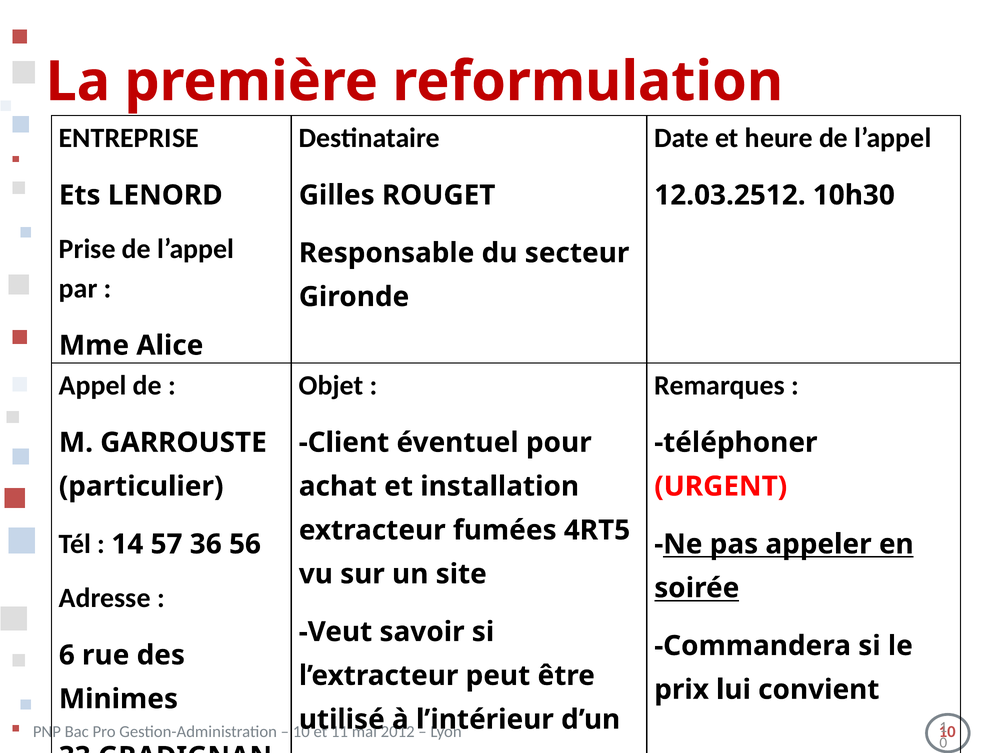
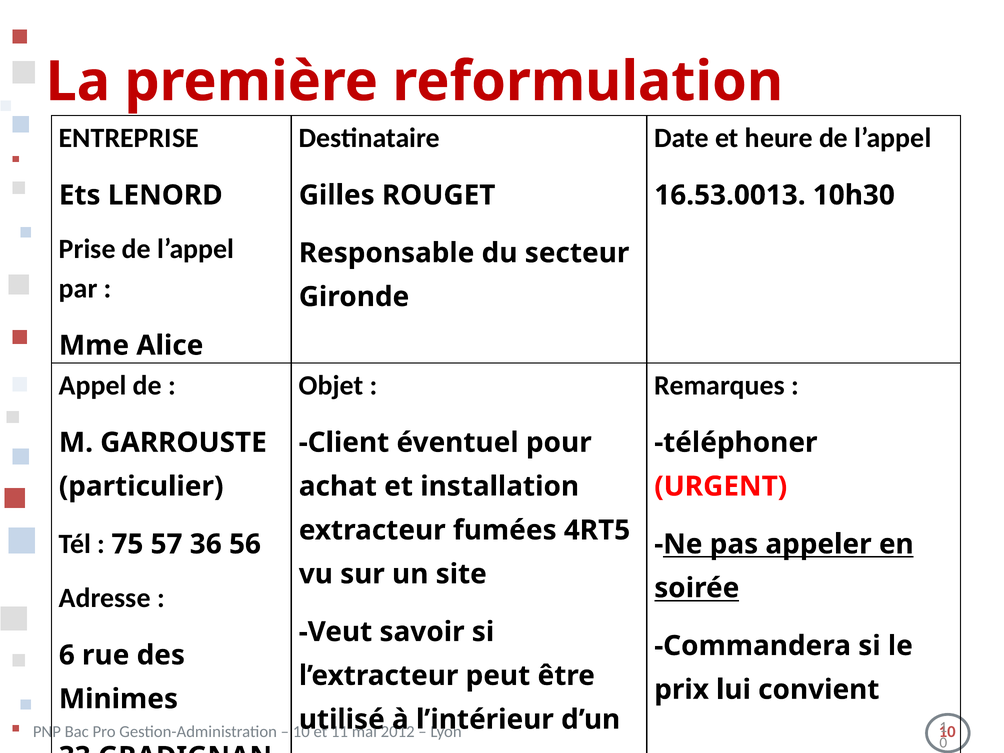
12.03.2512: 12.03.2512 -> 16.53.0013
14: 14 -> 75
